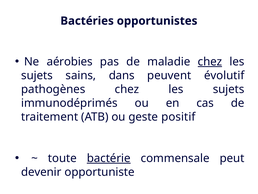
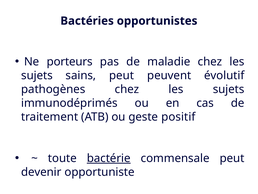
aérobies: aérobies -> porteurs
chez at (210, 62) underline: present -> none
sains dans: dans -> peut
